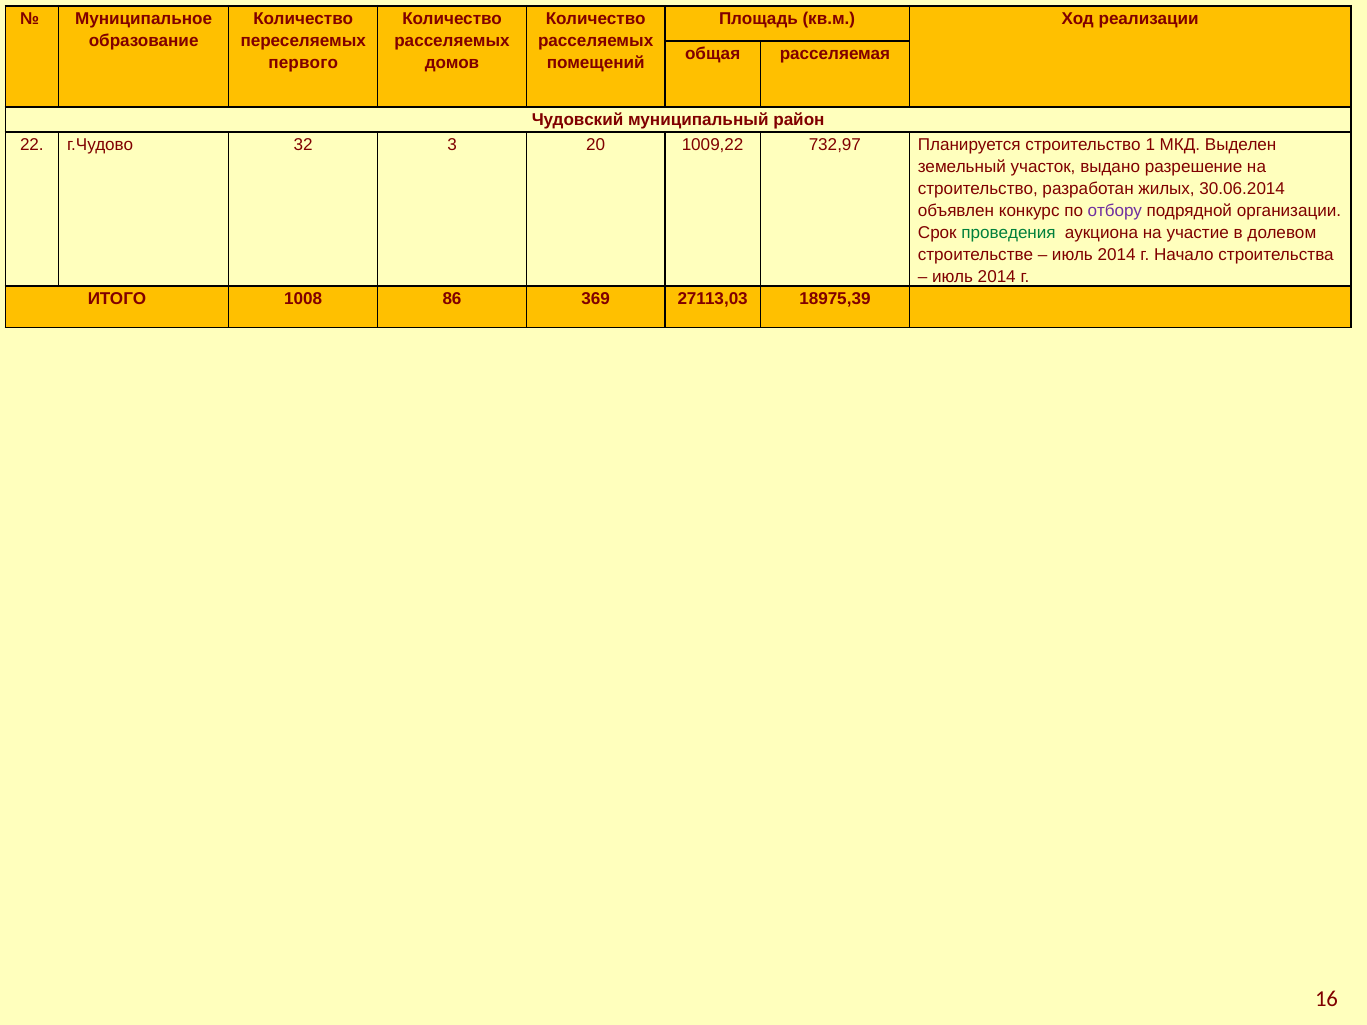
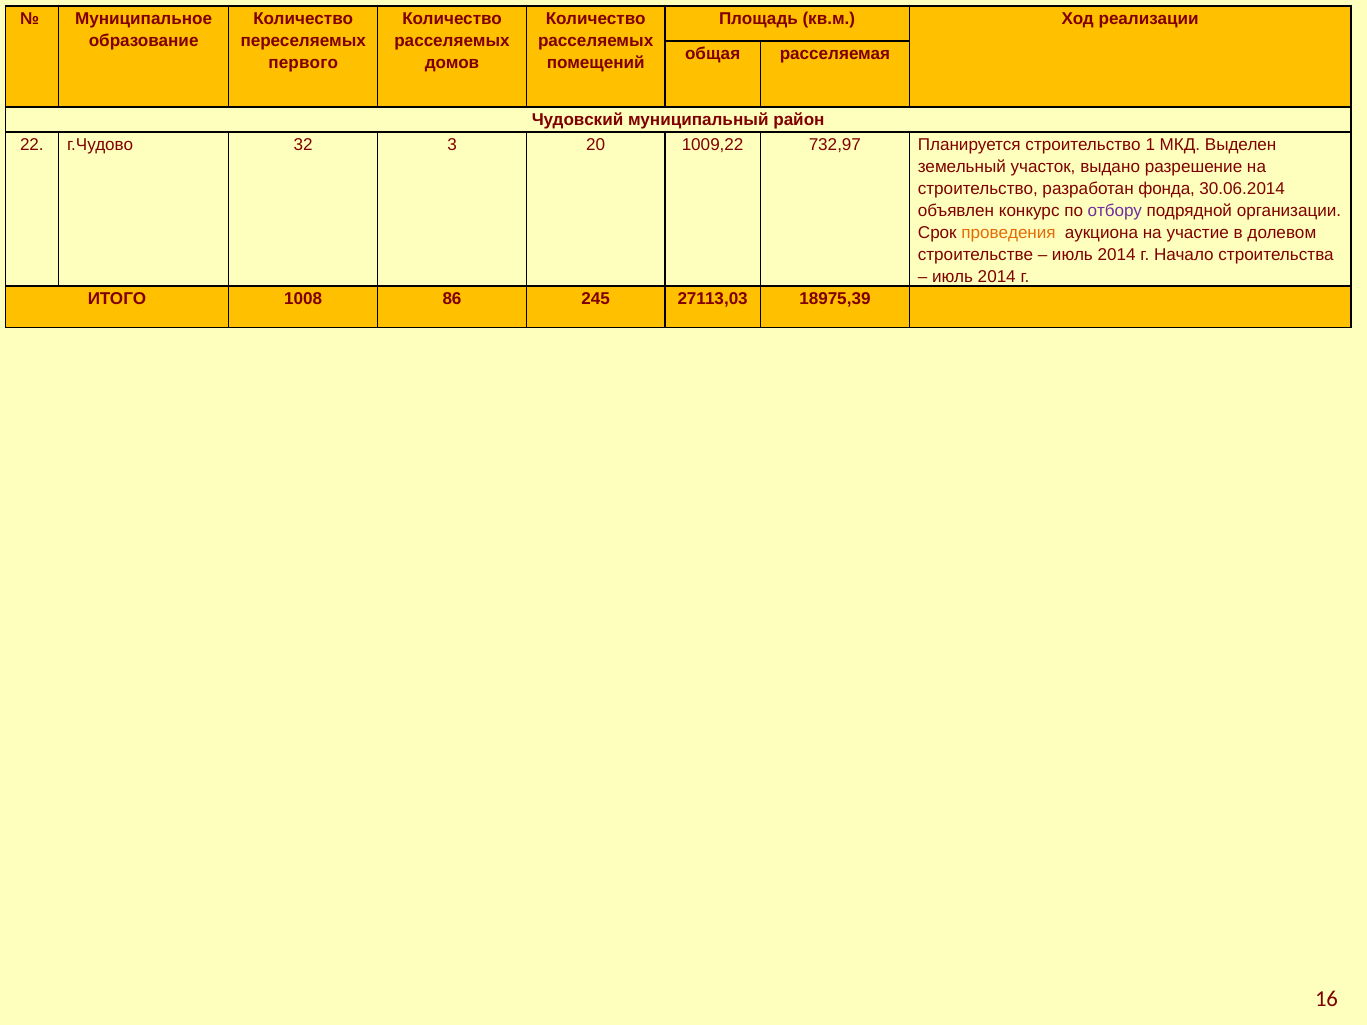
жилых: жилых -> фонда
проведения colour: green -> orange
369: 369 -> 245
